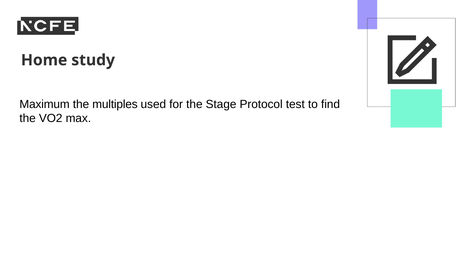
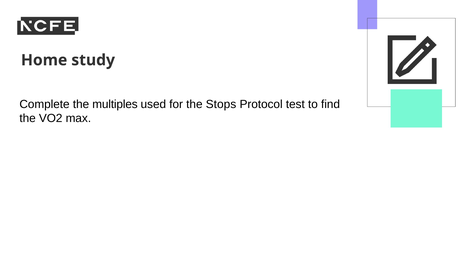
Maximum: Maximum -> Complete
Stage: Stage -> Stops
